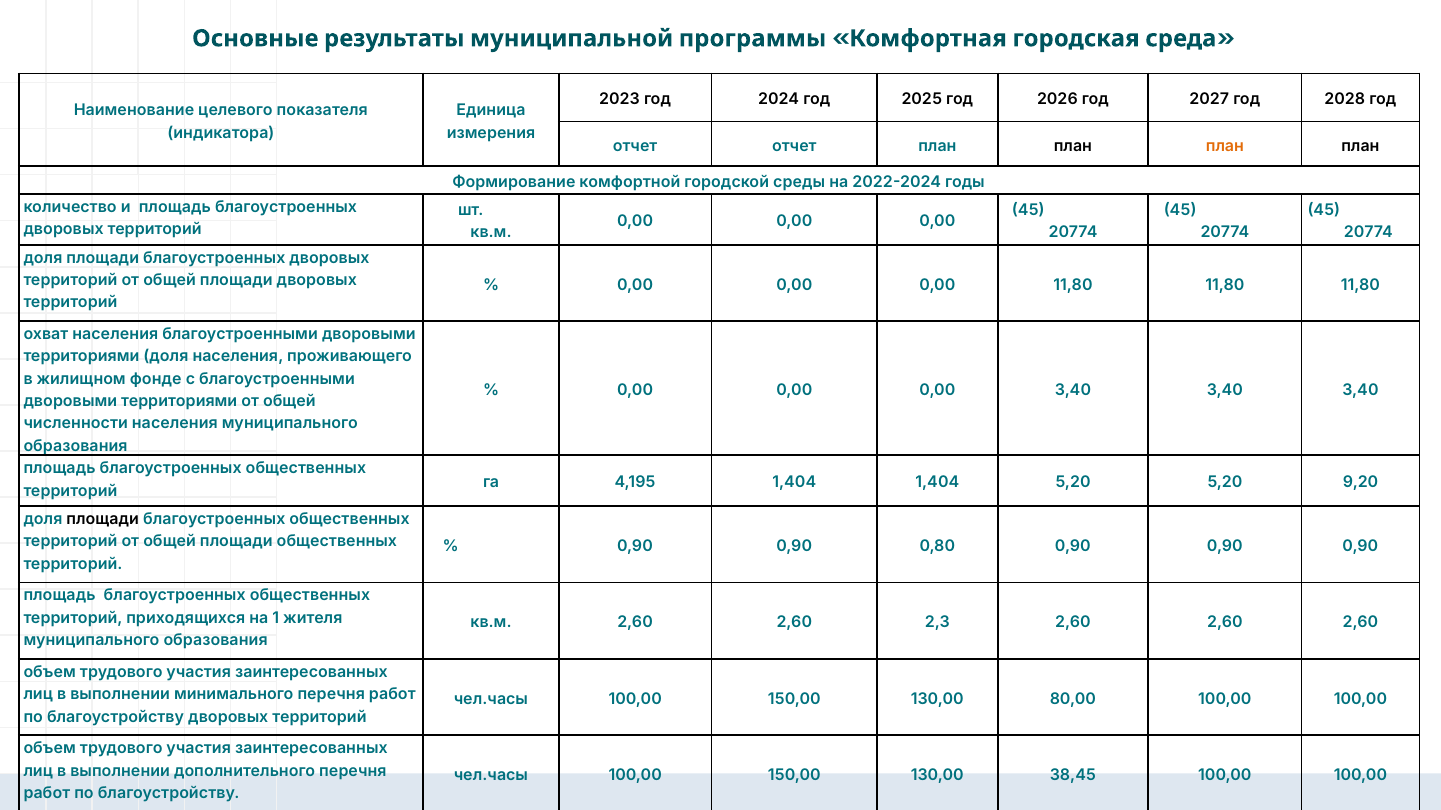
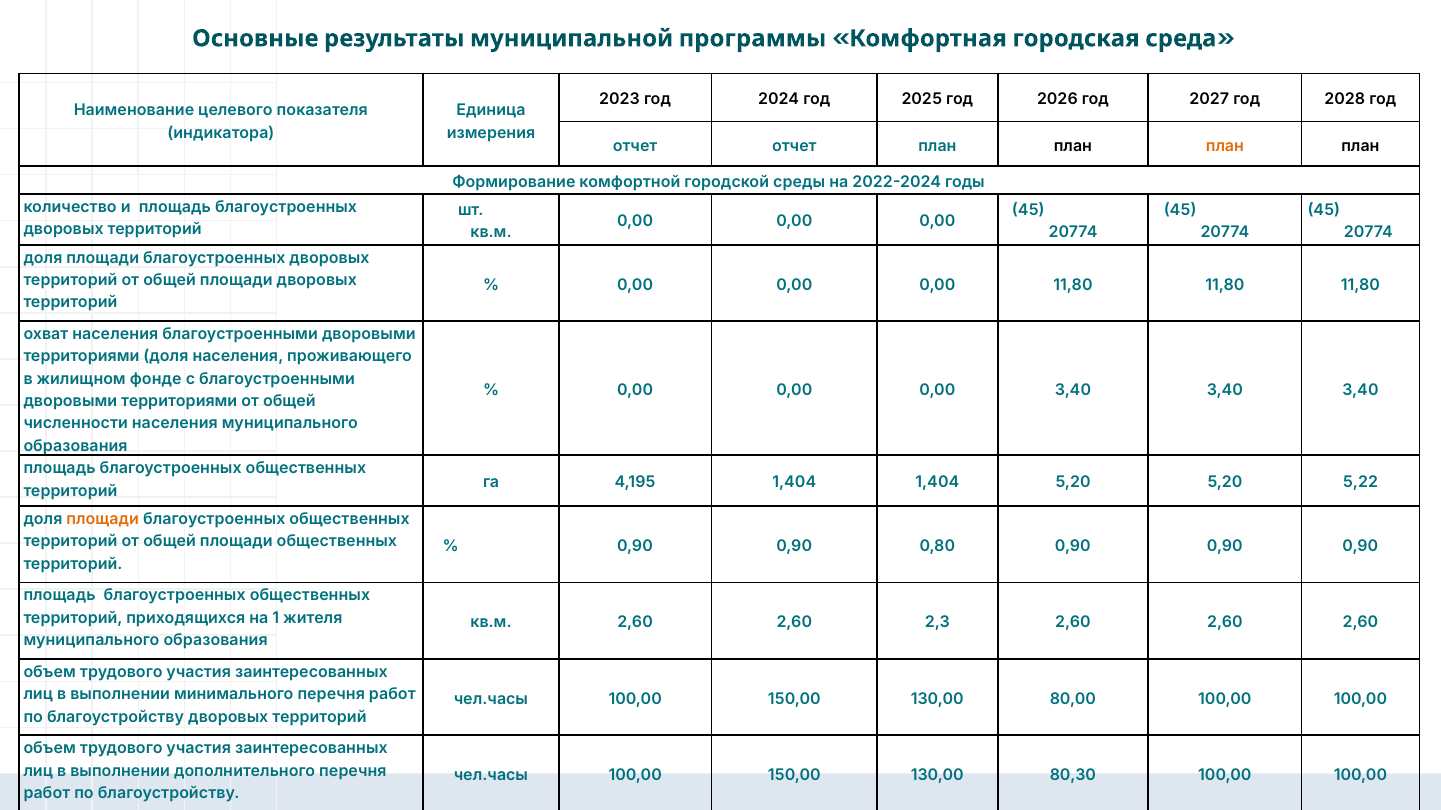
9,20: 9,20 -> 5,22
площади at (103, 520) colour: black -> orange
38,45: 38,45 -> 80,30
